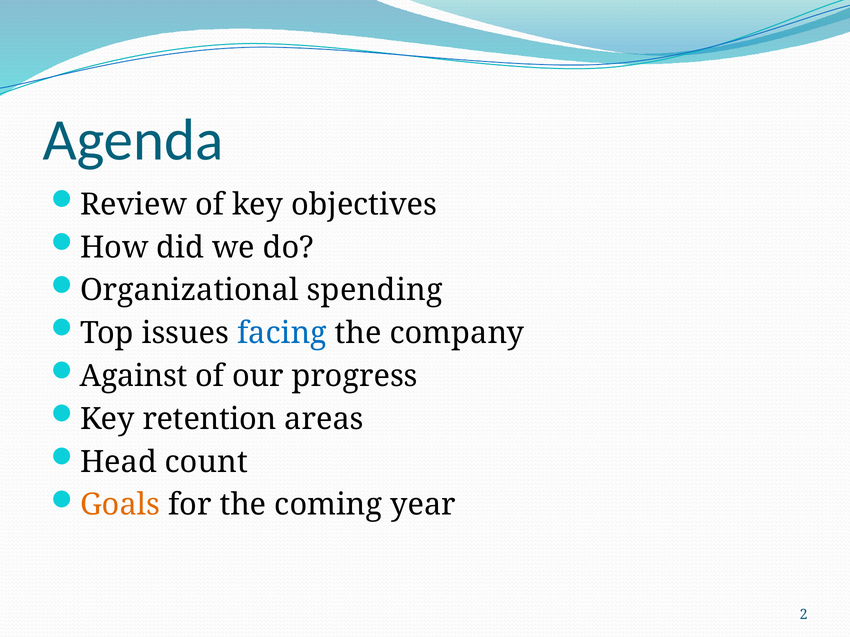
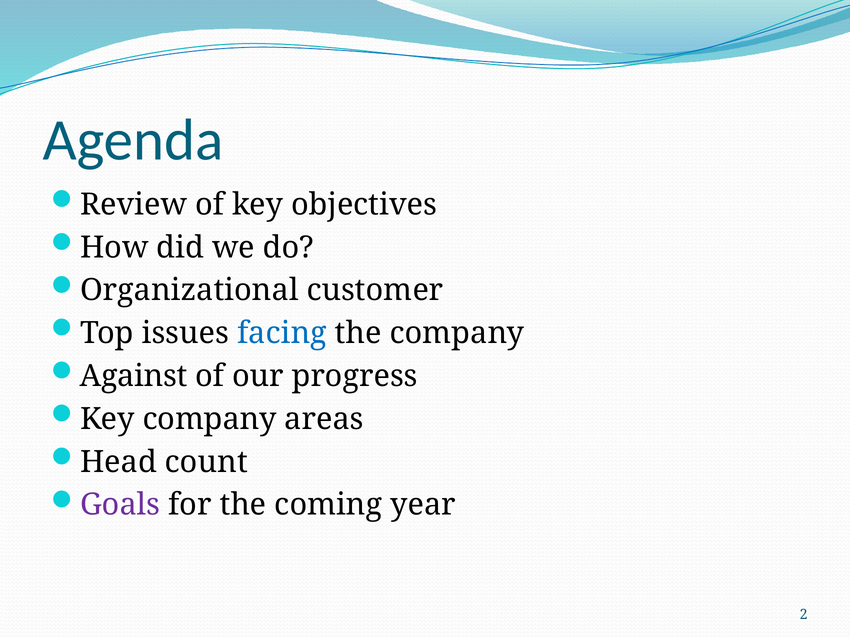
spending: spending -> customer
Key retention: retention -> company
Goals colour: orange -> purple
